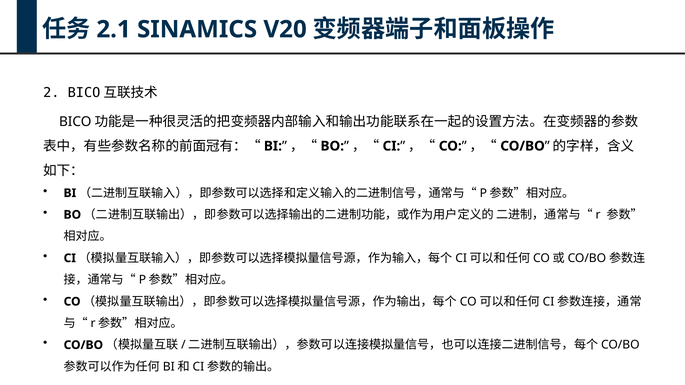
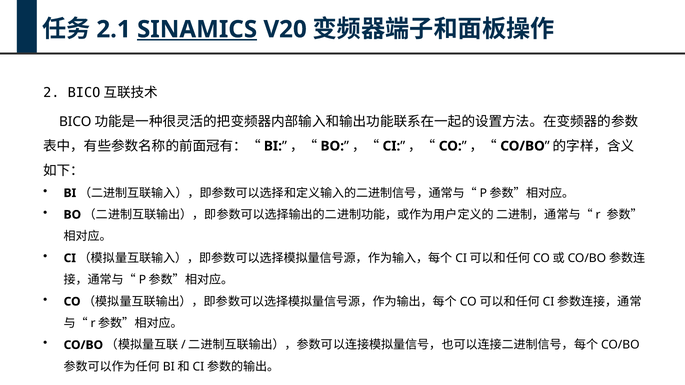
SINAMICS underline: none -> present
